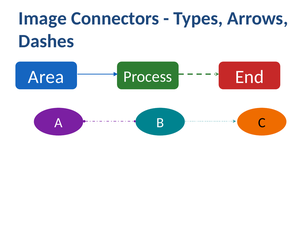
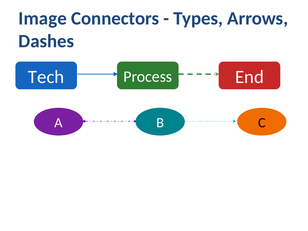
Area: Area -> Tech
